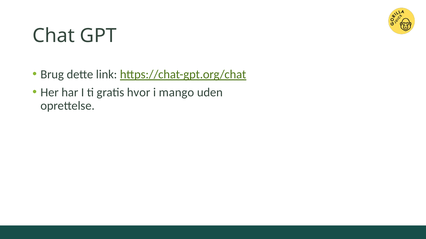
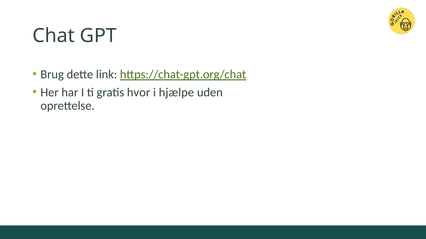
mango: mango -> hjælpe
